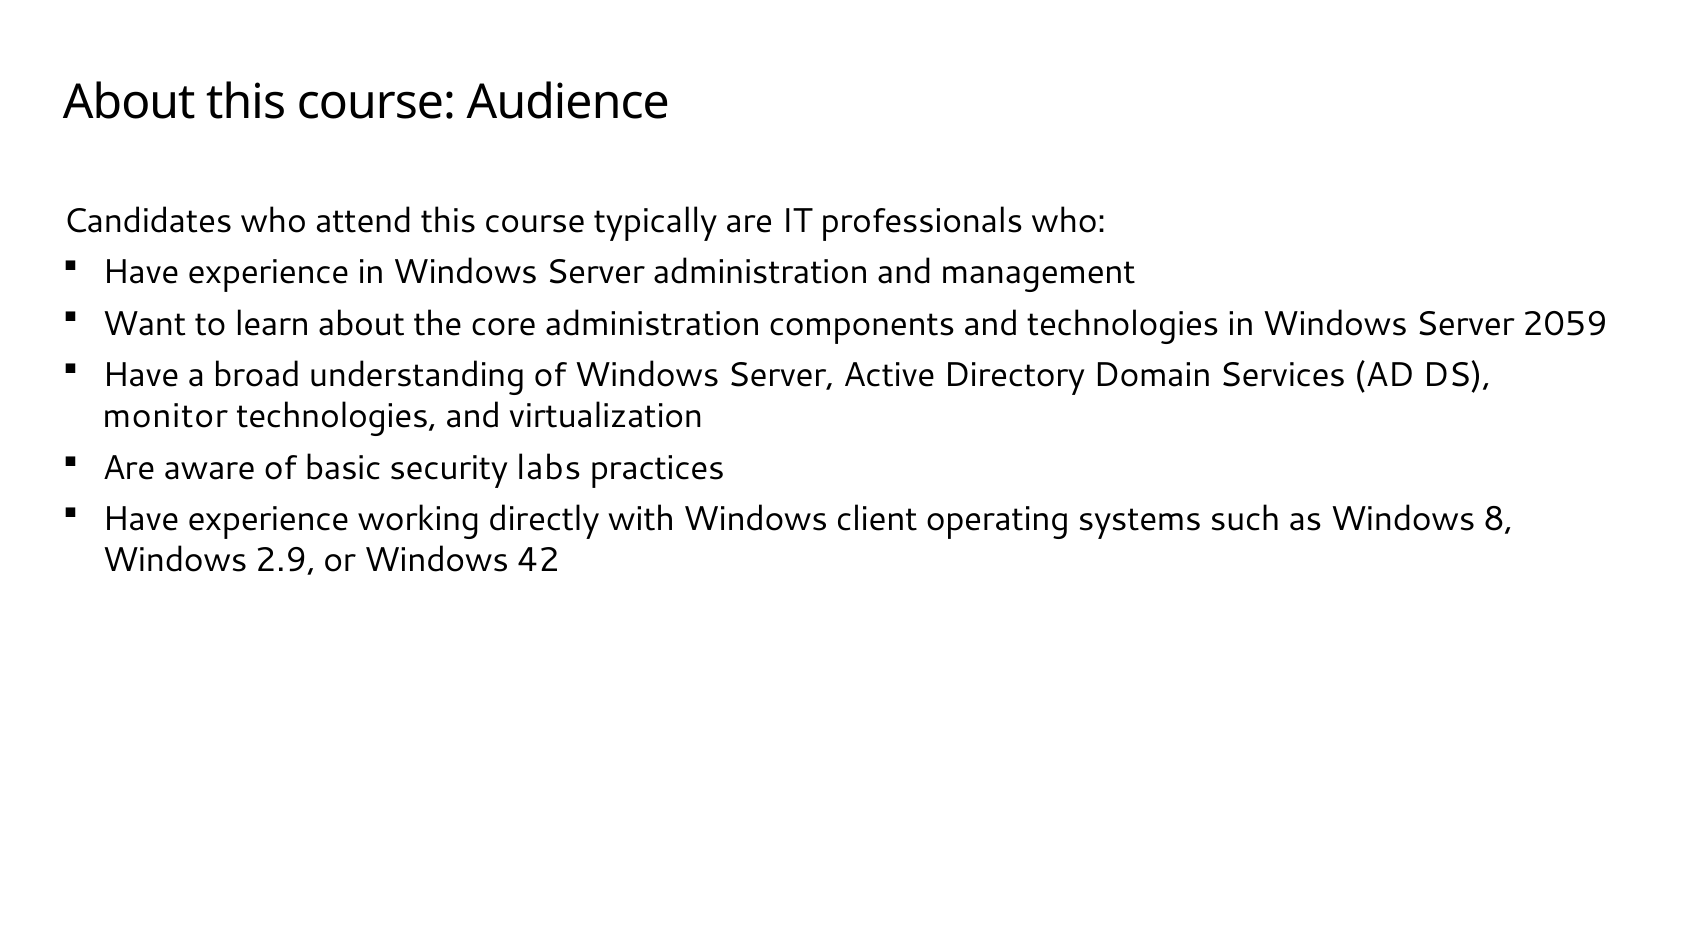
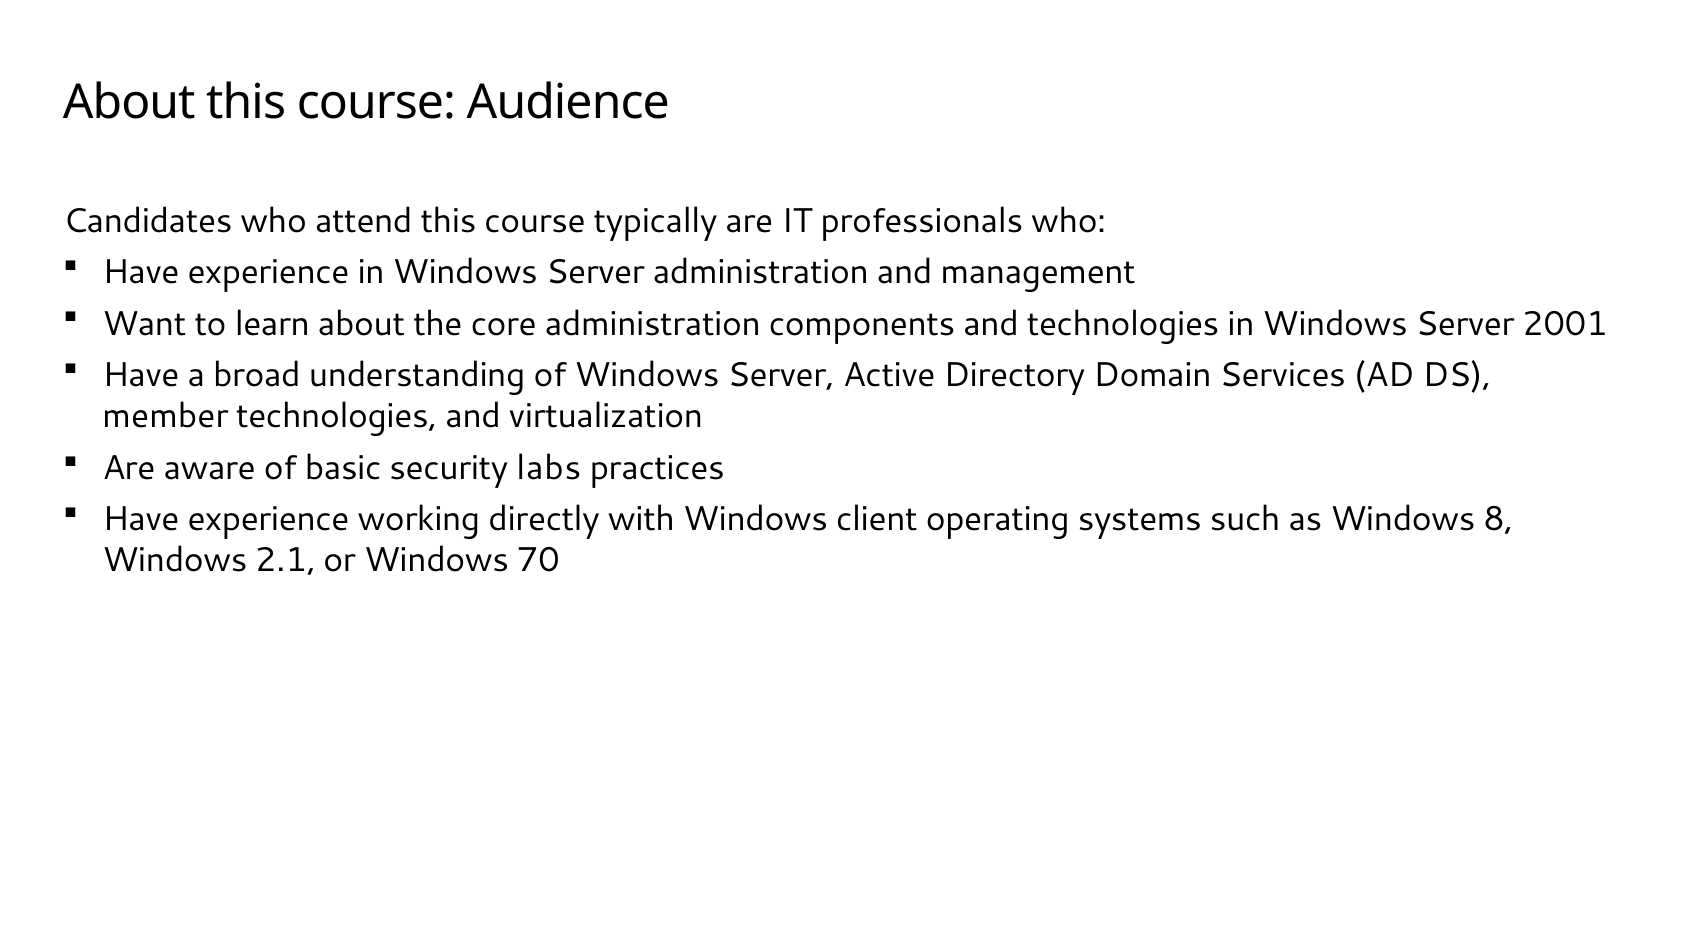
2059: 2059 -> 2001
monitor: monitor -> member
2.9: 2.9 -> 2.1
42: 42 -> 70
